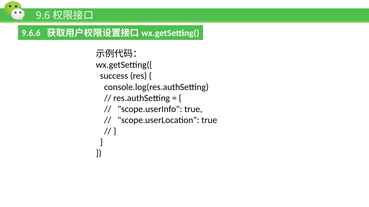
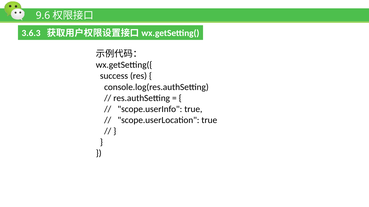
9.6.6: 9.6.6 -> 3.6.3
